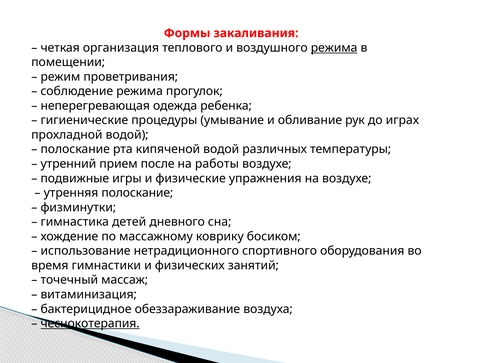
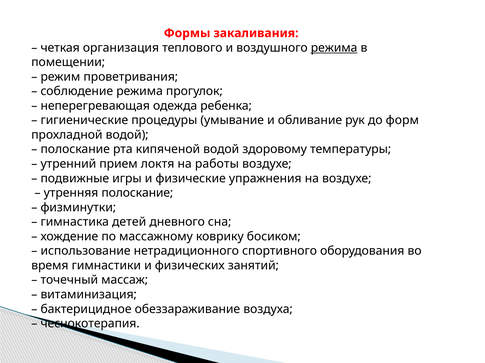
играх: играх -> форм
различных: различных -> здоровому
после: после -> локтя
чеснокотерапия underline: present -> none
